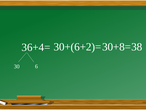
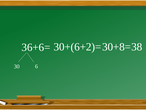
36+4=: 36+4= -> 36+6=
